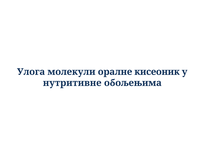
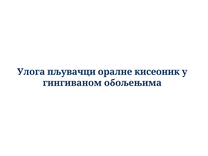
молекули: молекули -> пљувачци
нутритивне: нутритивне -> гингиваном
